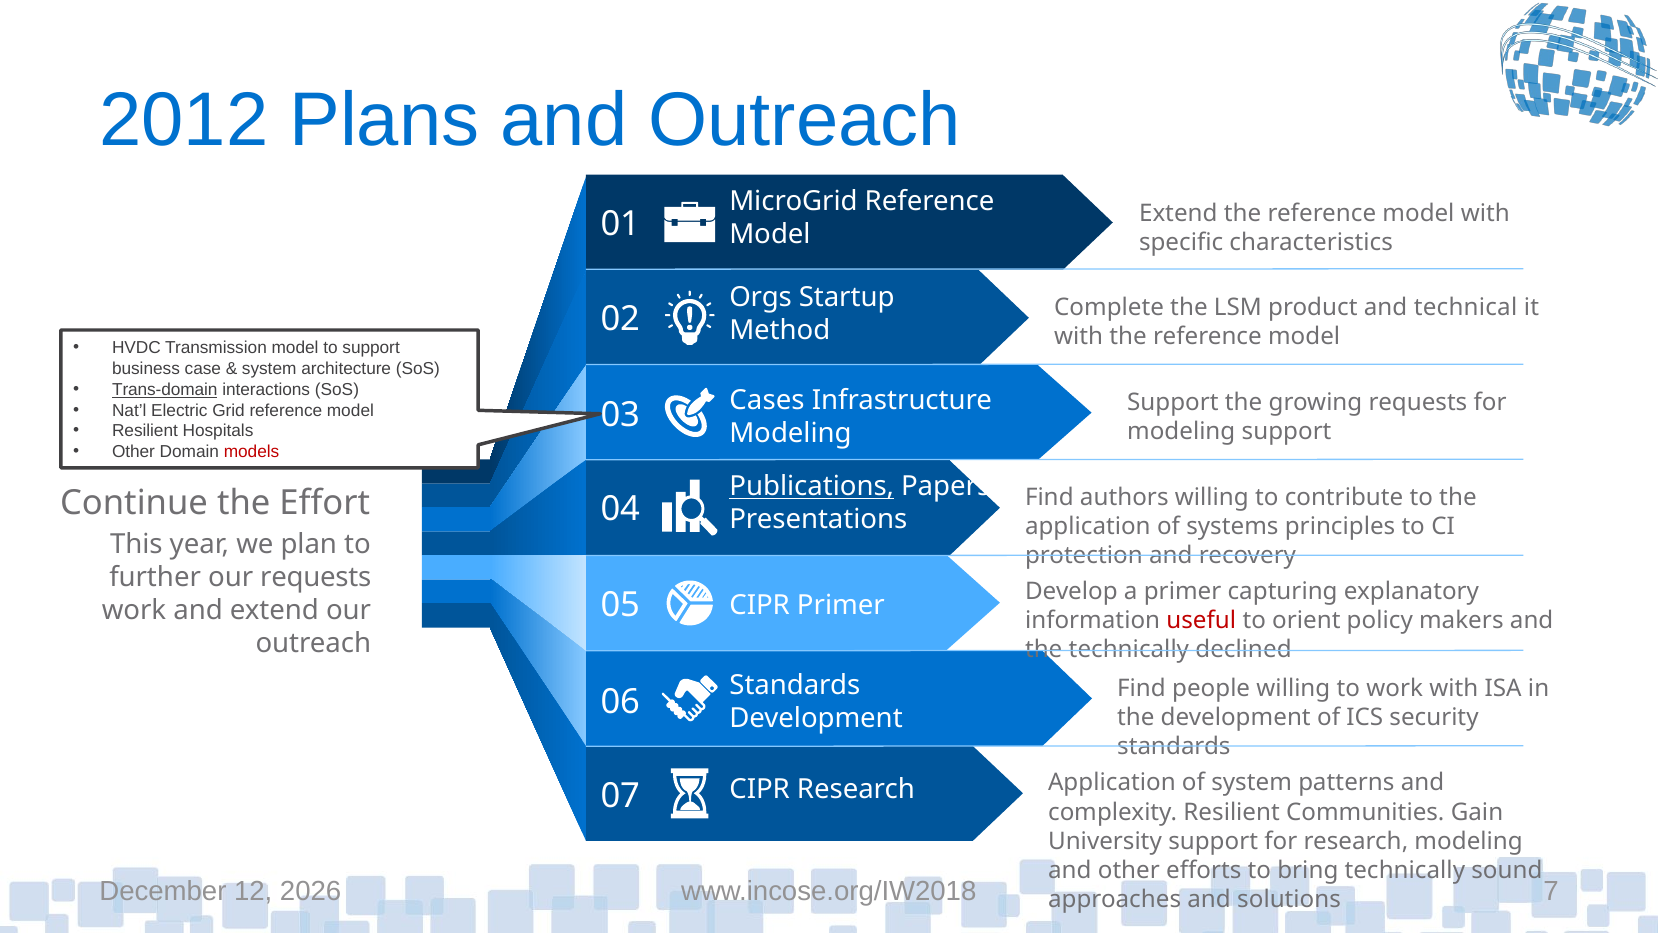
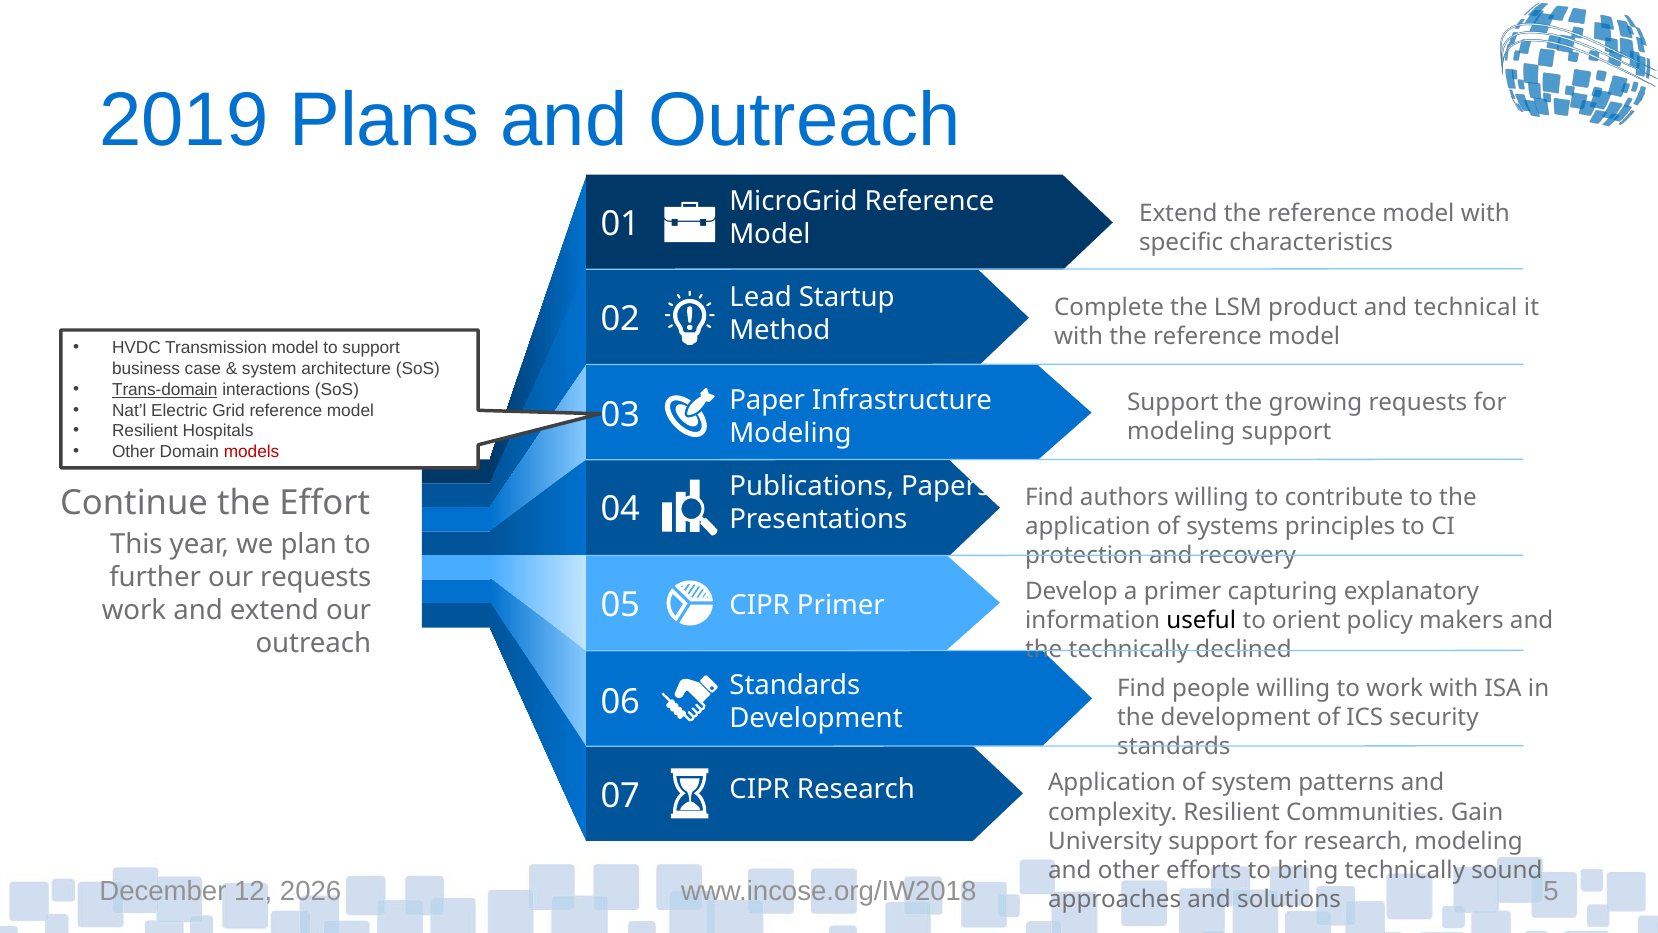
2012: 2012 -> 2019
Orgs: Orgs -> Lead
Cases: Cases -> Paper
Publications underline: present -> none
useful colour: red -> black
7: 7 -> 5
